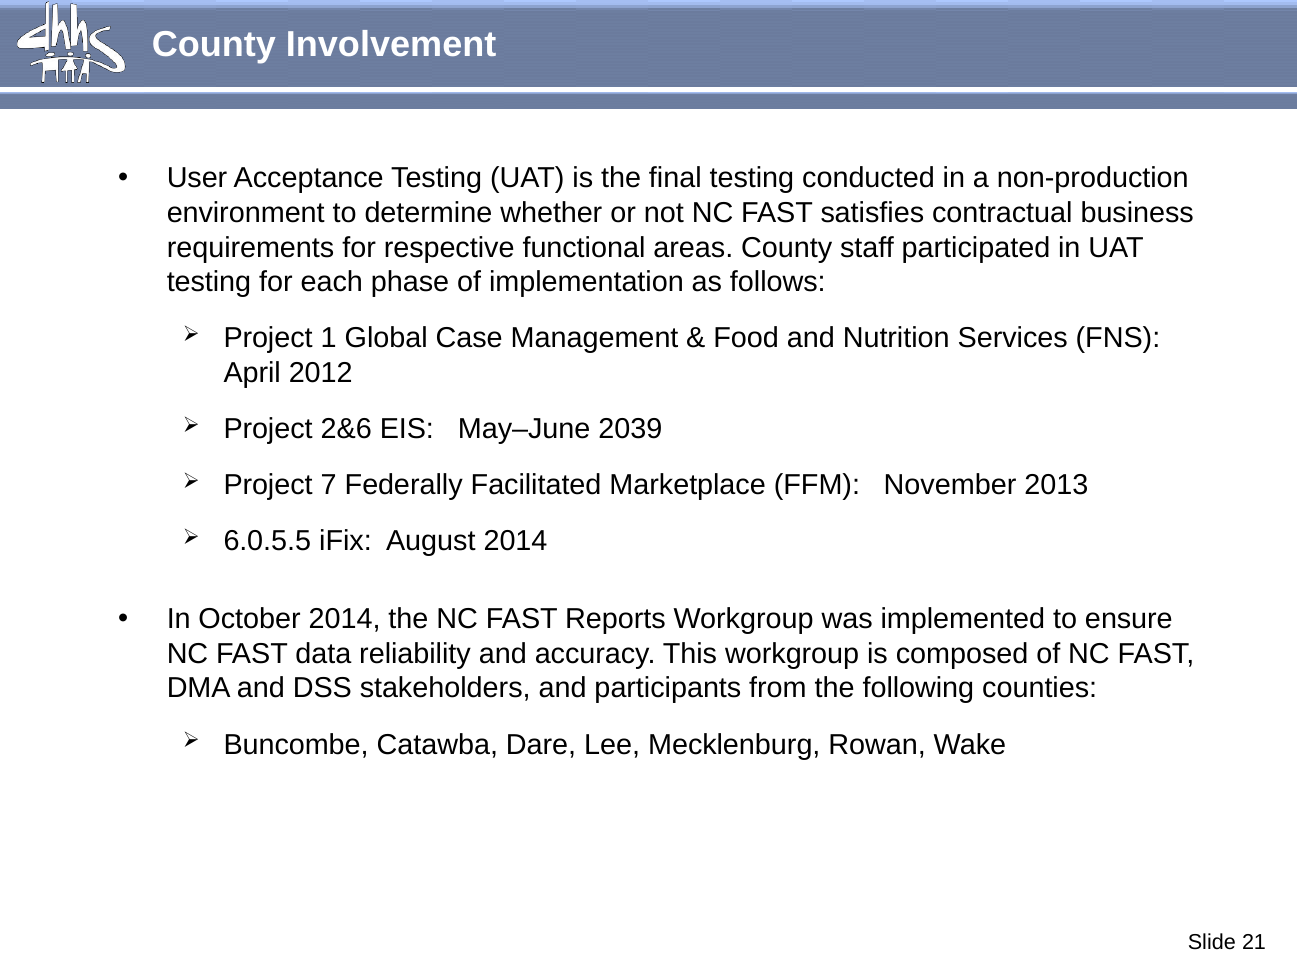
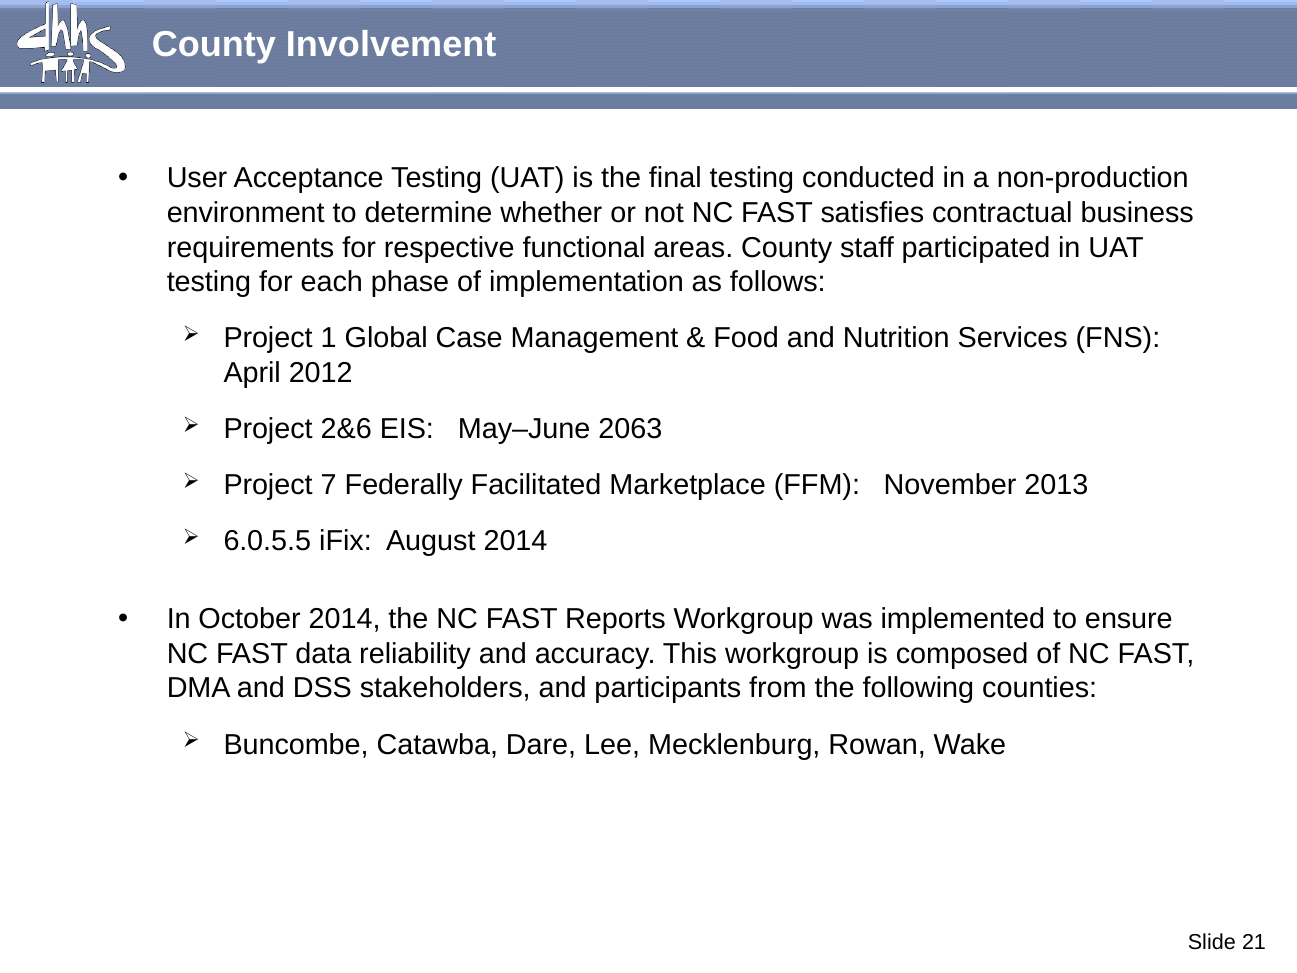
2039: 2039 -> 2063
